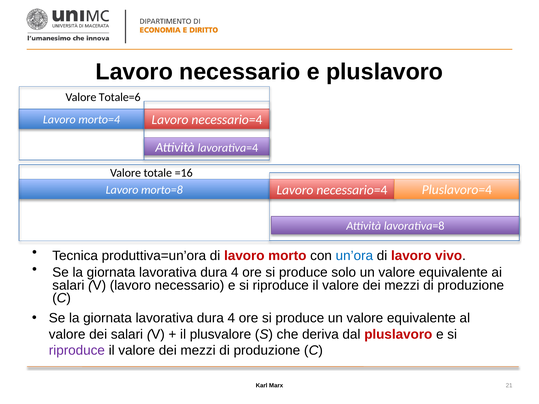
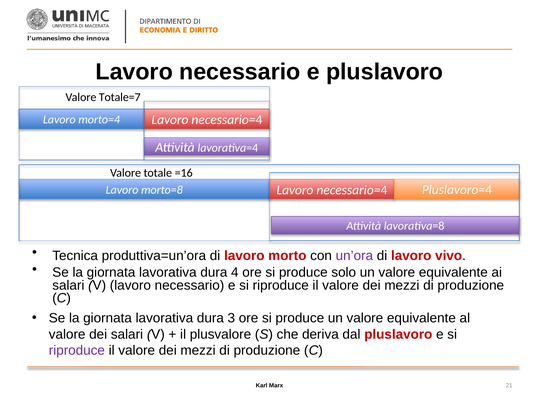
Totale=6: Totale=6 -> Totale=7
un’ora colour: blue -> purple
4 at (231, 318): 4 -> 3
